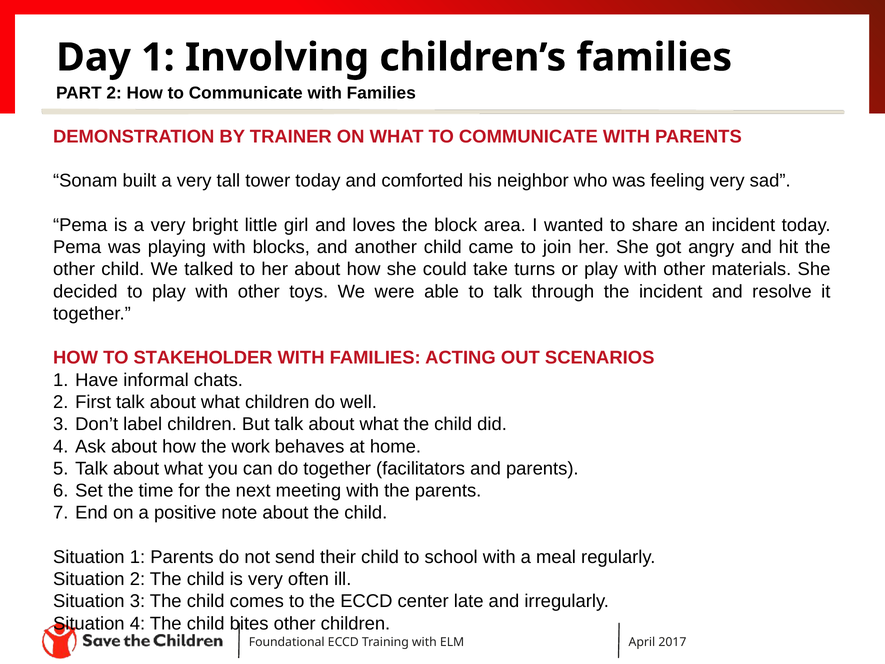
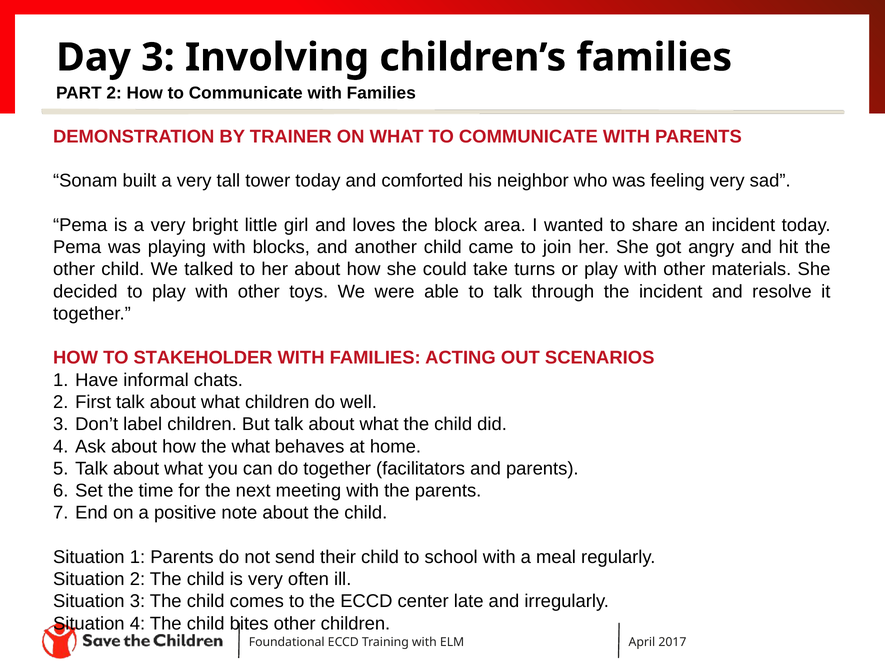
Day 1: 1 -> 3
the work: work -> what
